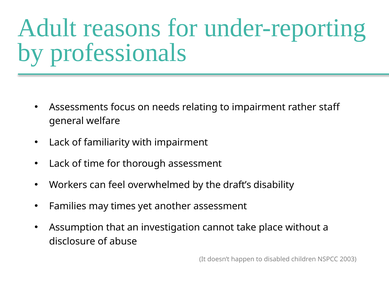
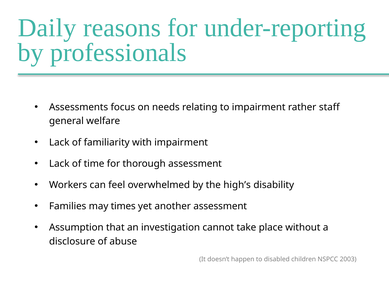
Adult: Adult -> Daily
draft’s: draft’s -> high’s
